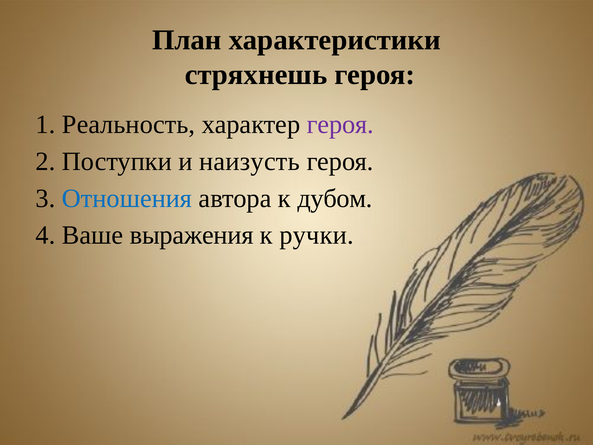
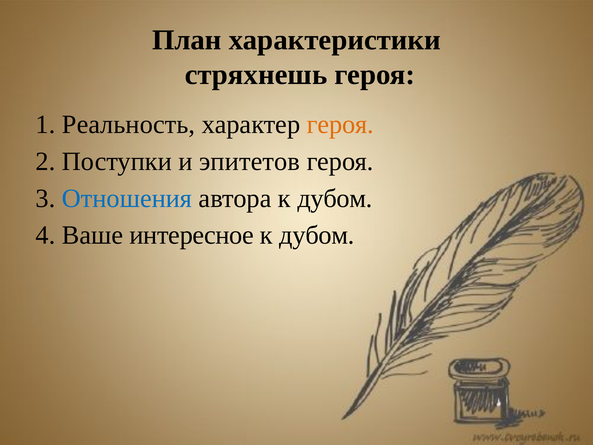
героя at (340, 124) colour: purple -> orange
наизусть: наизусть -> эпитетов
выражения: выражения -> интересное
ручки at (317, 235): ручки -> дубом
